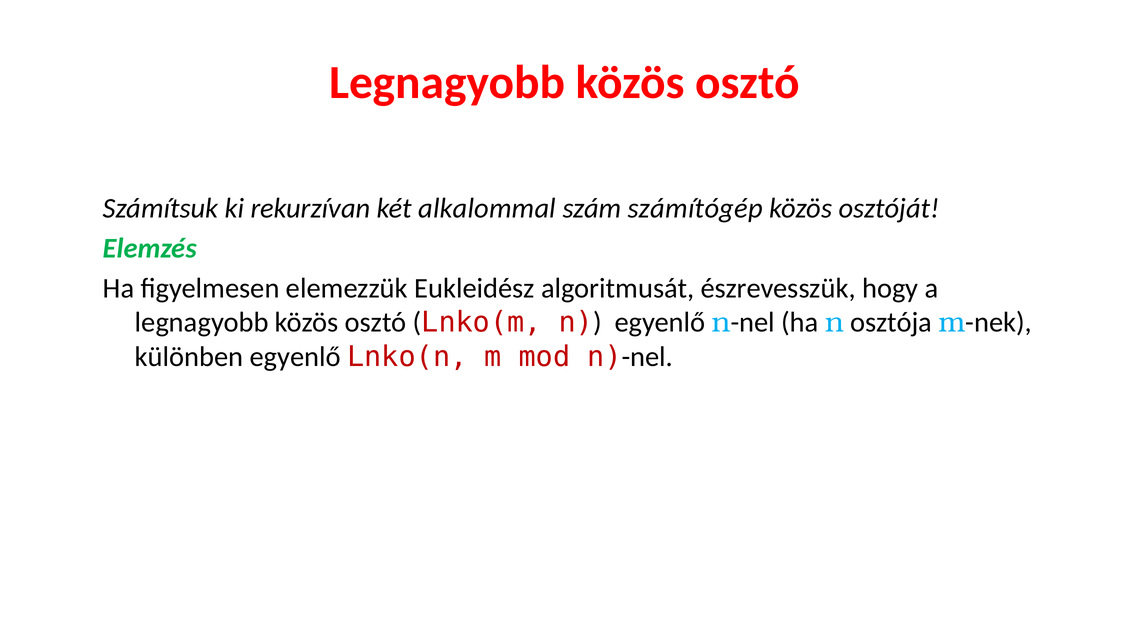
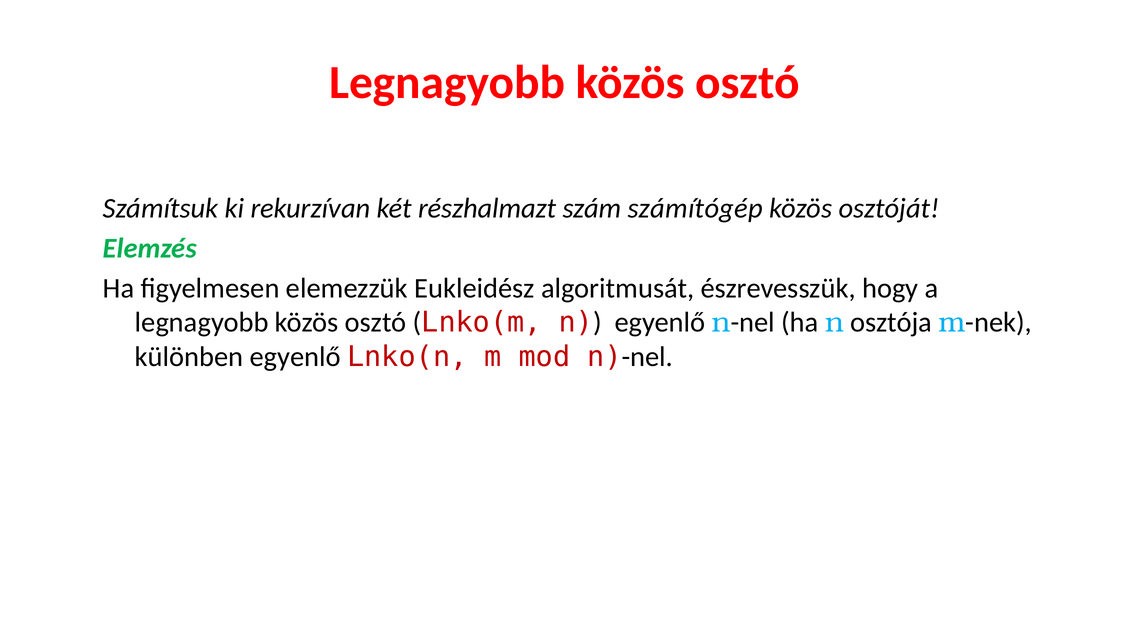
alkalommal: alkalommal -> részhalmazt
